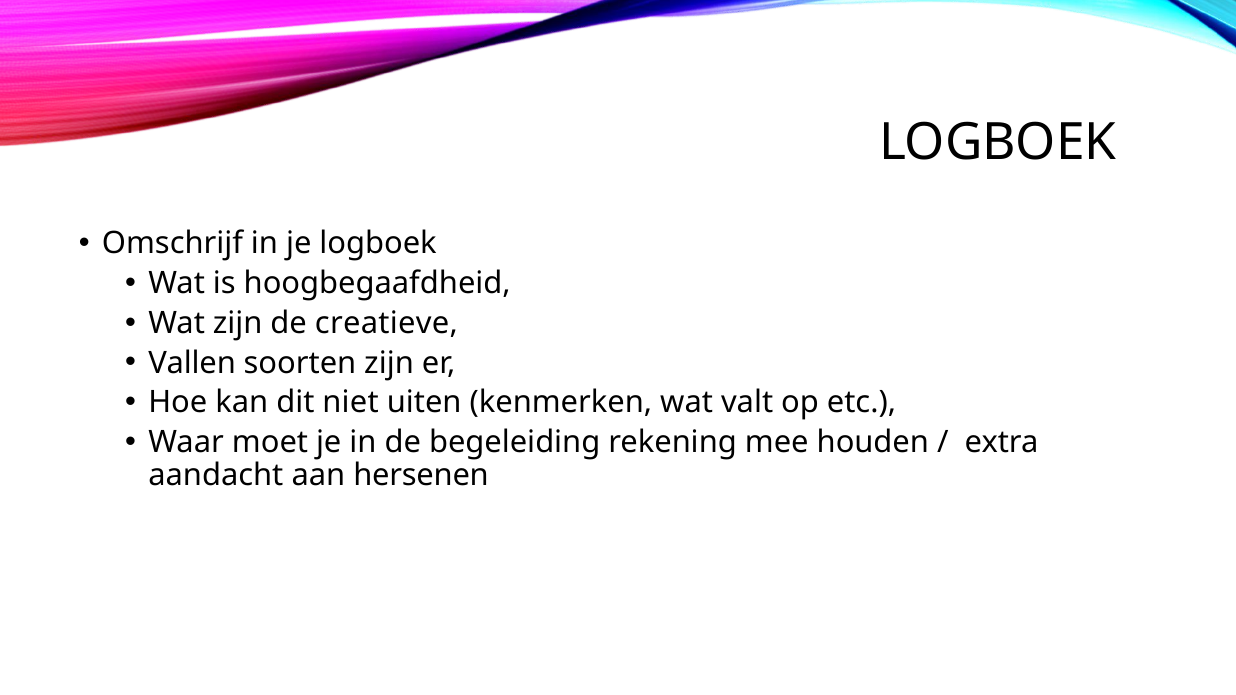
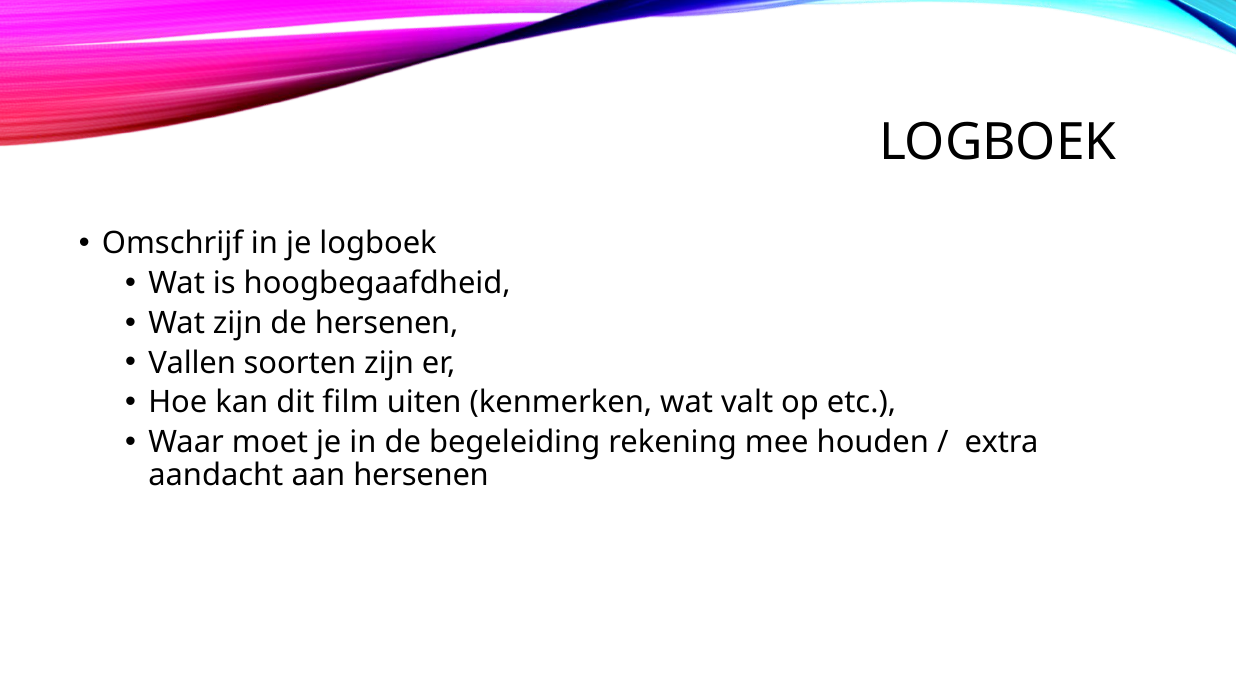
de creatieve: creatieve -> hersenen
niet: niet -> film
